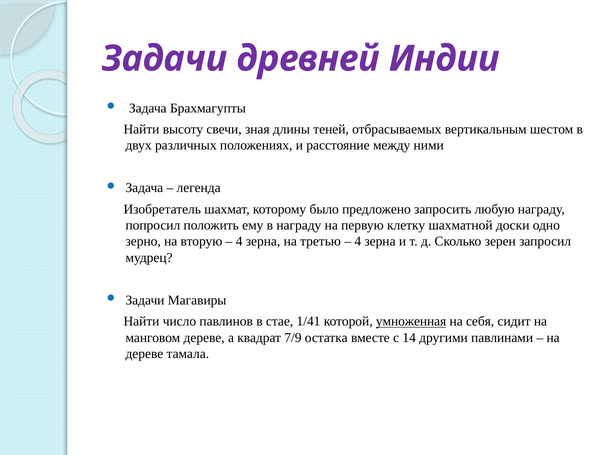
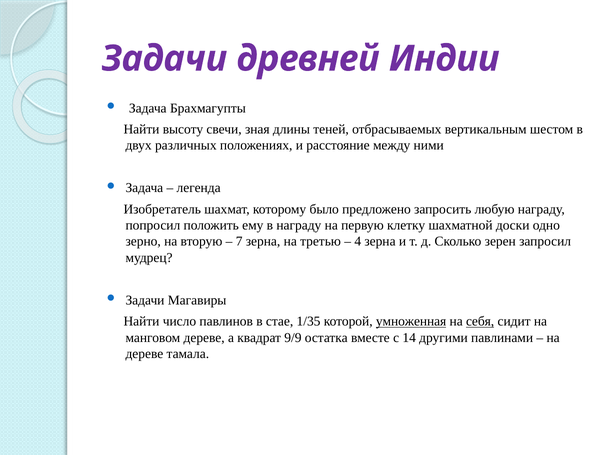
4 at (239, 242): 4 -> 7
1/41: 1/41 -> 1/35
себя underline: none -> present
7/9: 7/9 -> 9/9
